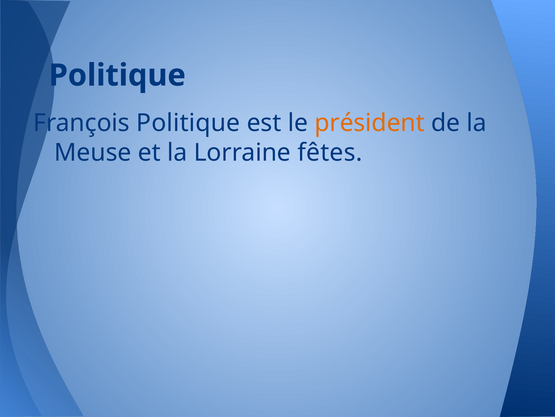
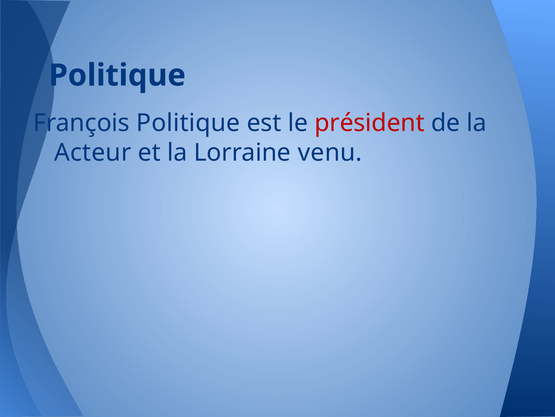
président colour: orange -> red
Meuse: Meuse -> Acteur
fêtes: fêtes -> venu
